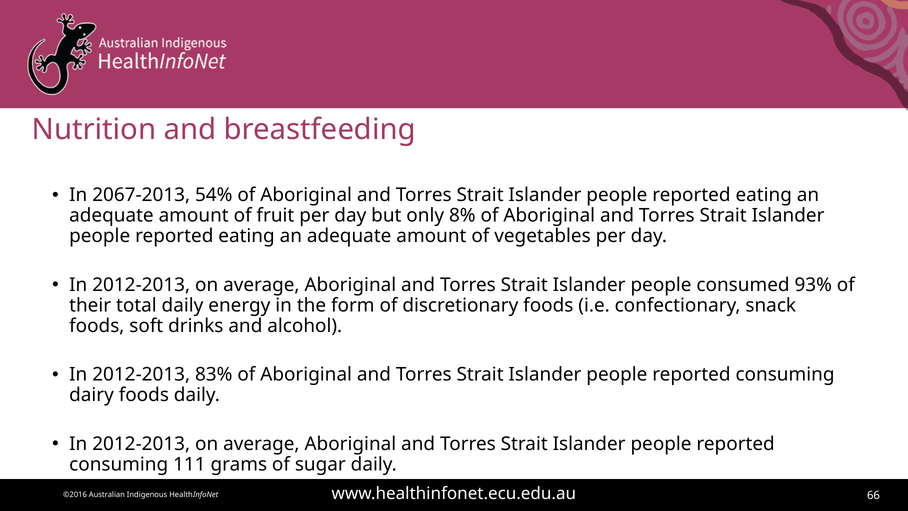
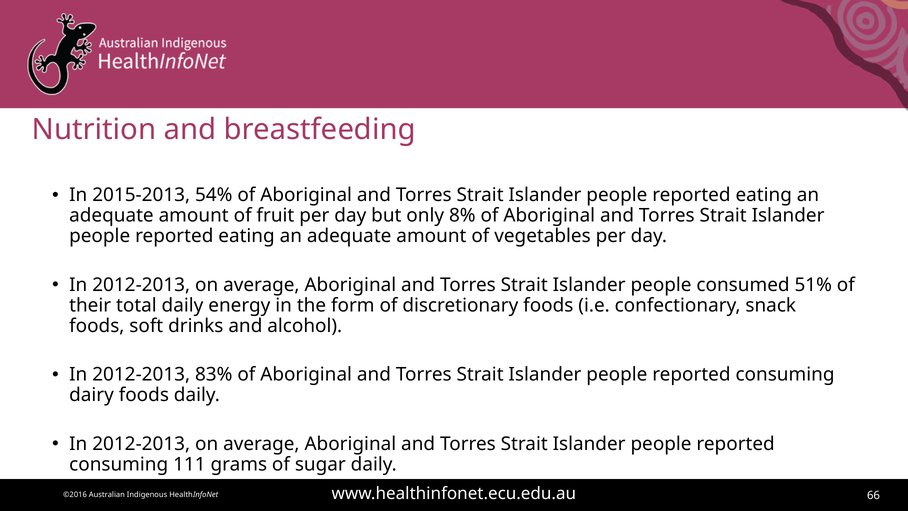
2067-2013: 2067-2013 -> 2015-2013
93%: 93% -> 51%
